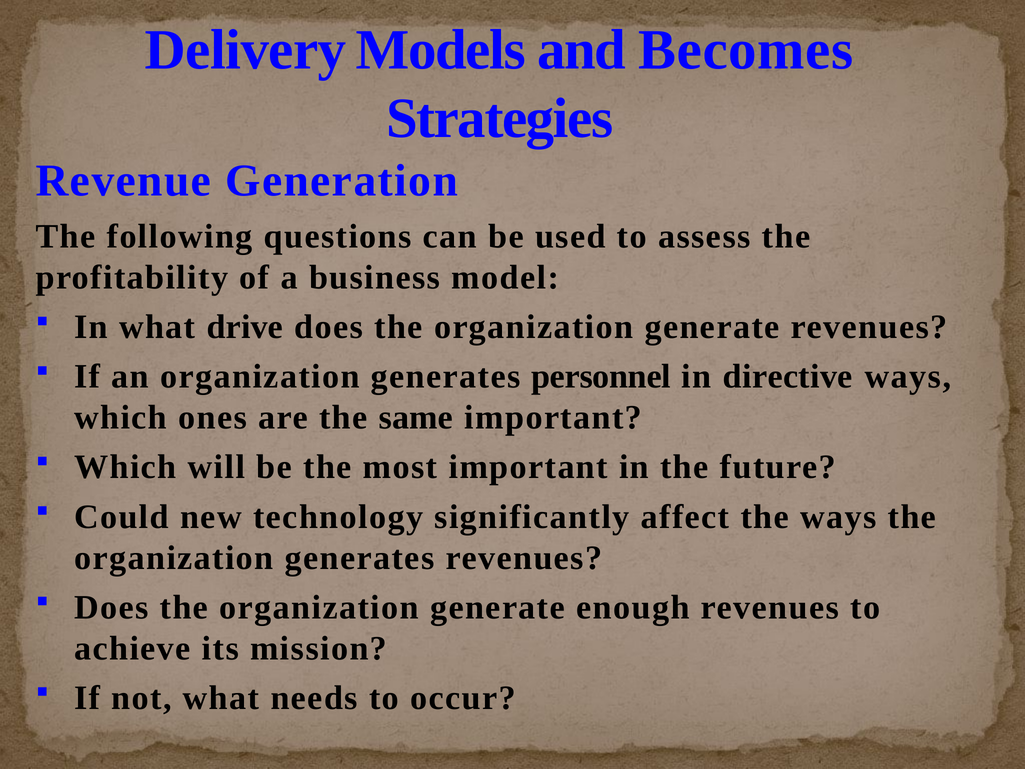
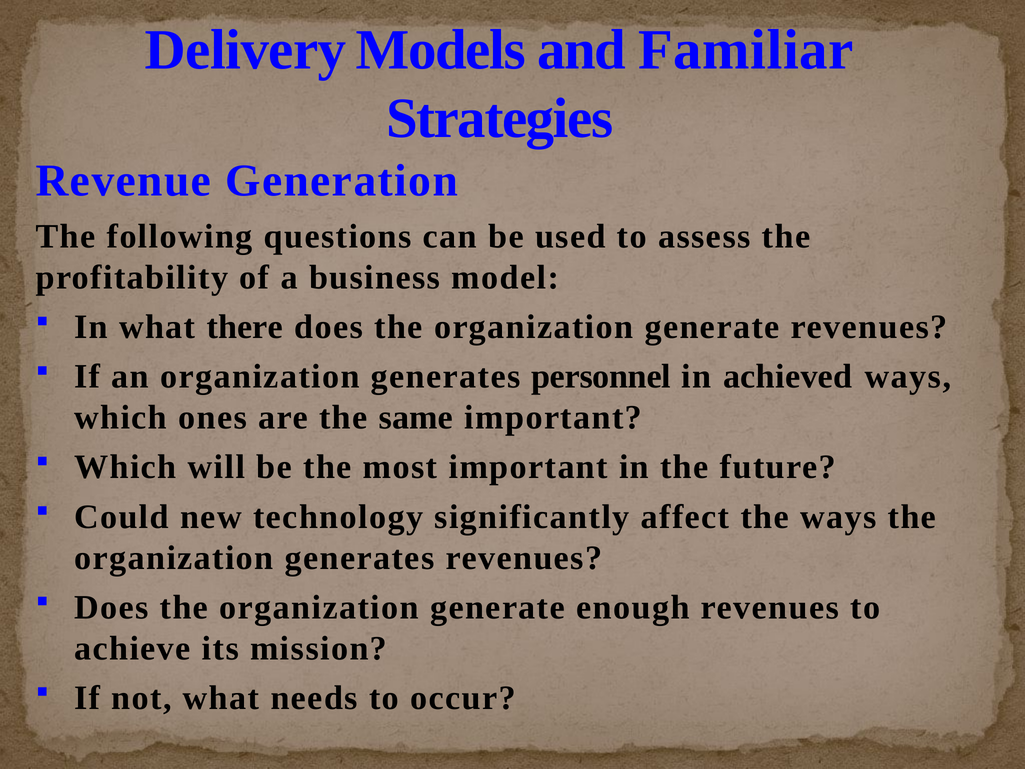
Becomes: Becomes -> Familiar
drive: drive -> there
directive: directive -> achieved
